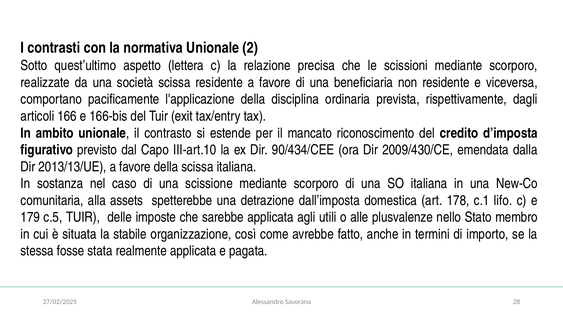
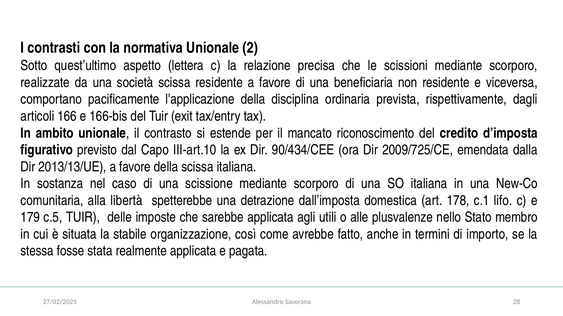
2009/430/CE: 2009/430/CE -> 2009/725/CE
assets: assets -> libertà
